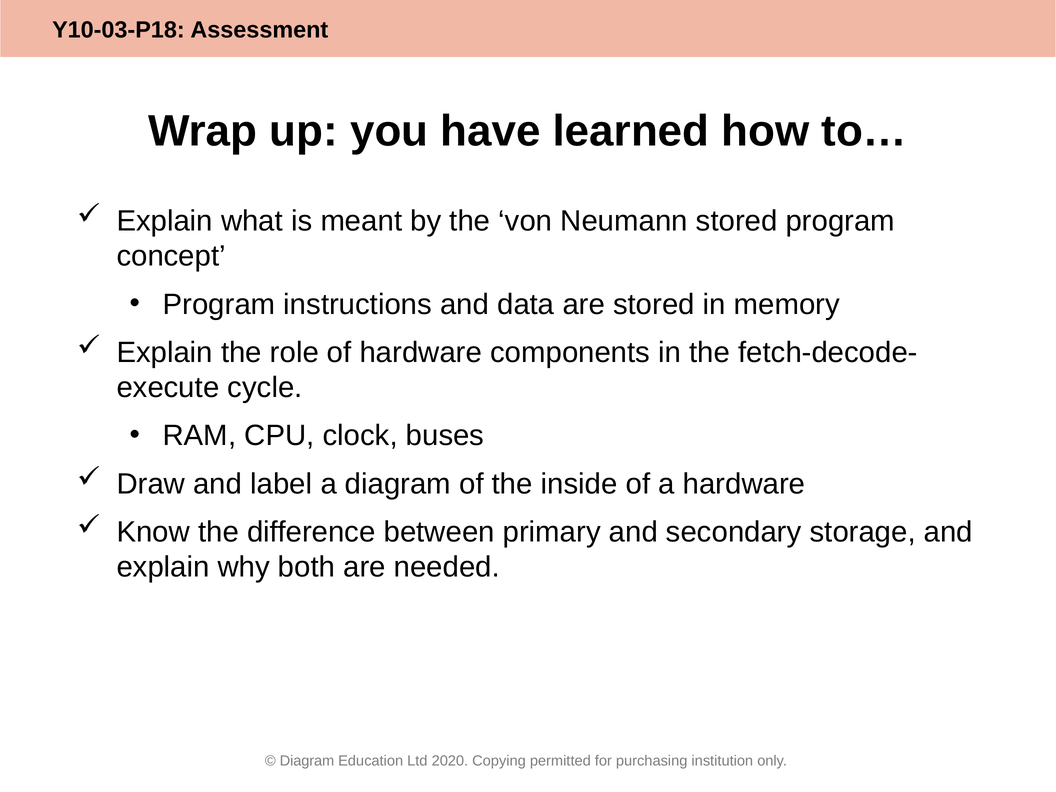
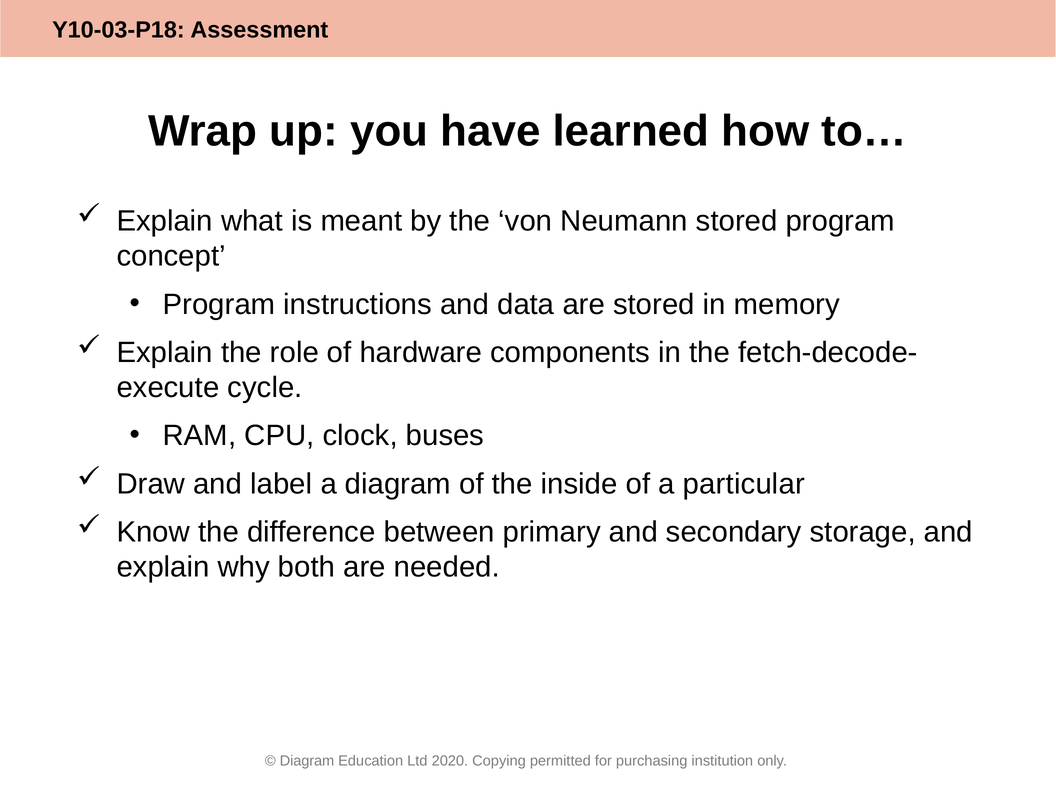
a hardware: hardware -> particular
